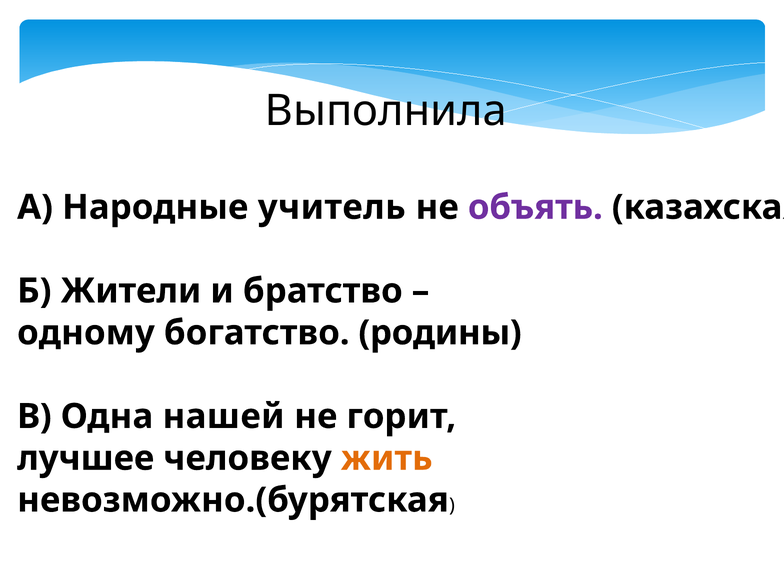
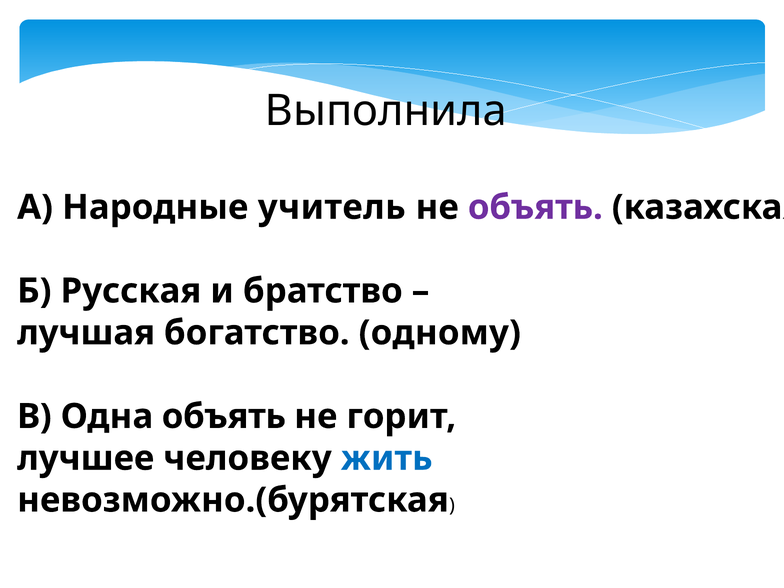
Жители: Жители -> Русская
одному: одному -> лучшая
родины: родины -> одному
Одна нашей: нашей -> объять
жить colour: orange -> blue
